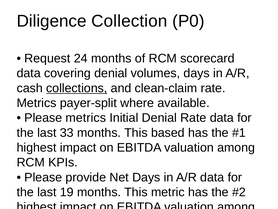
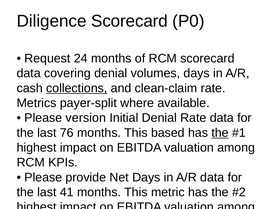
Diligence Collection: Collection -> Scorecard
Please metrics: metrics -> version
33: 33 -> 76
the at (220, 132) underline: none -> present
19: 19 -> 41
